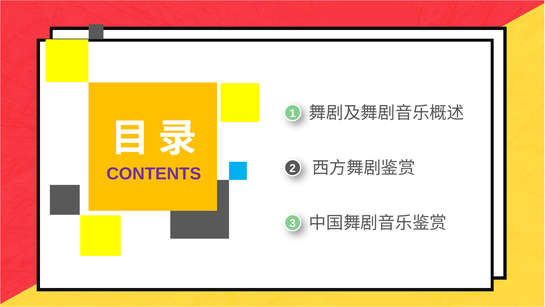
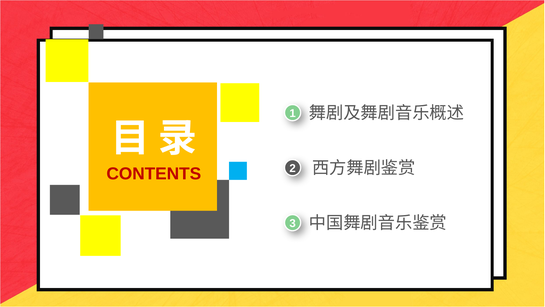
CONTENTS colour: purple -> red
